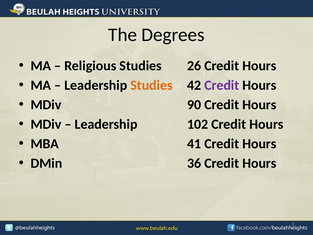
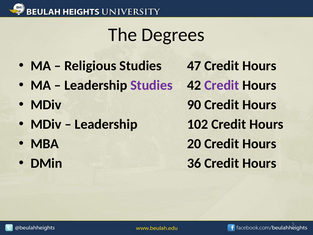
26: 26 -> 47
Studies at (152, 85) colour: orange -> purple
41: 41 -> 20
